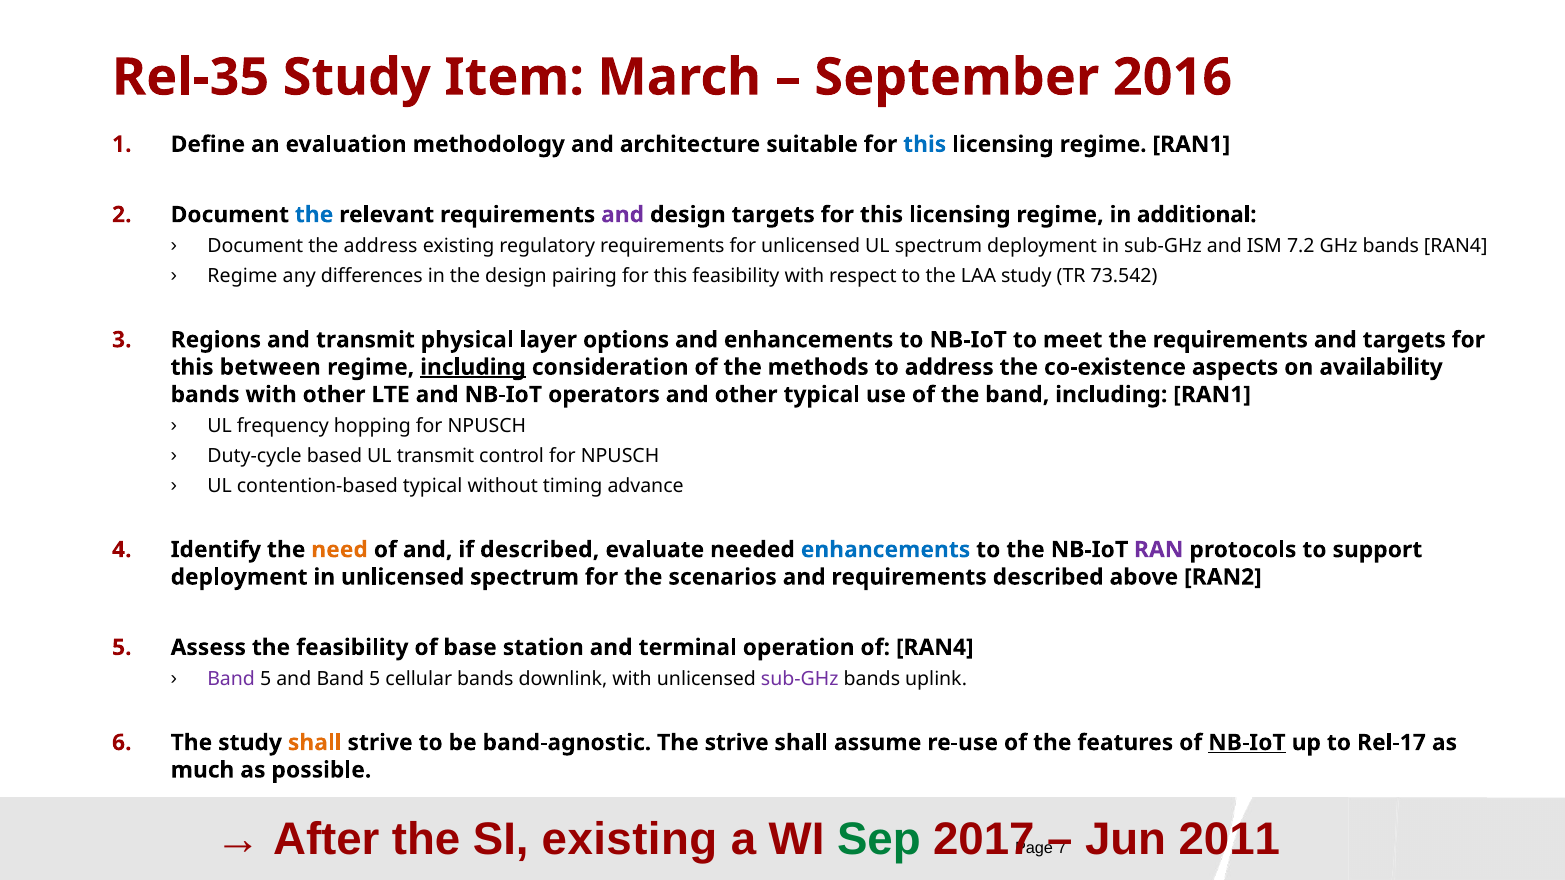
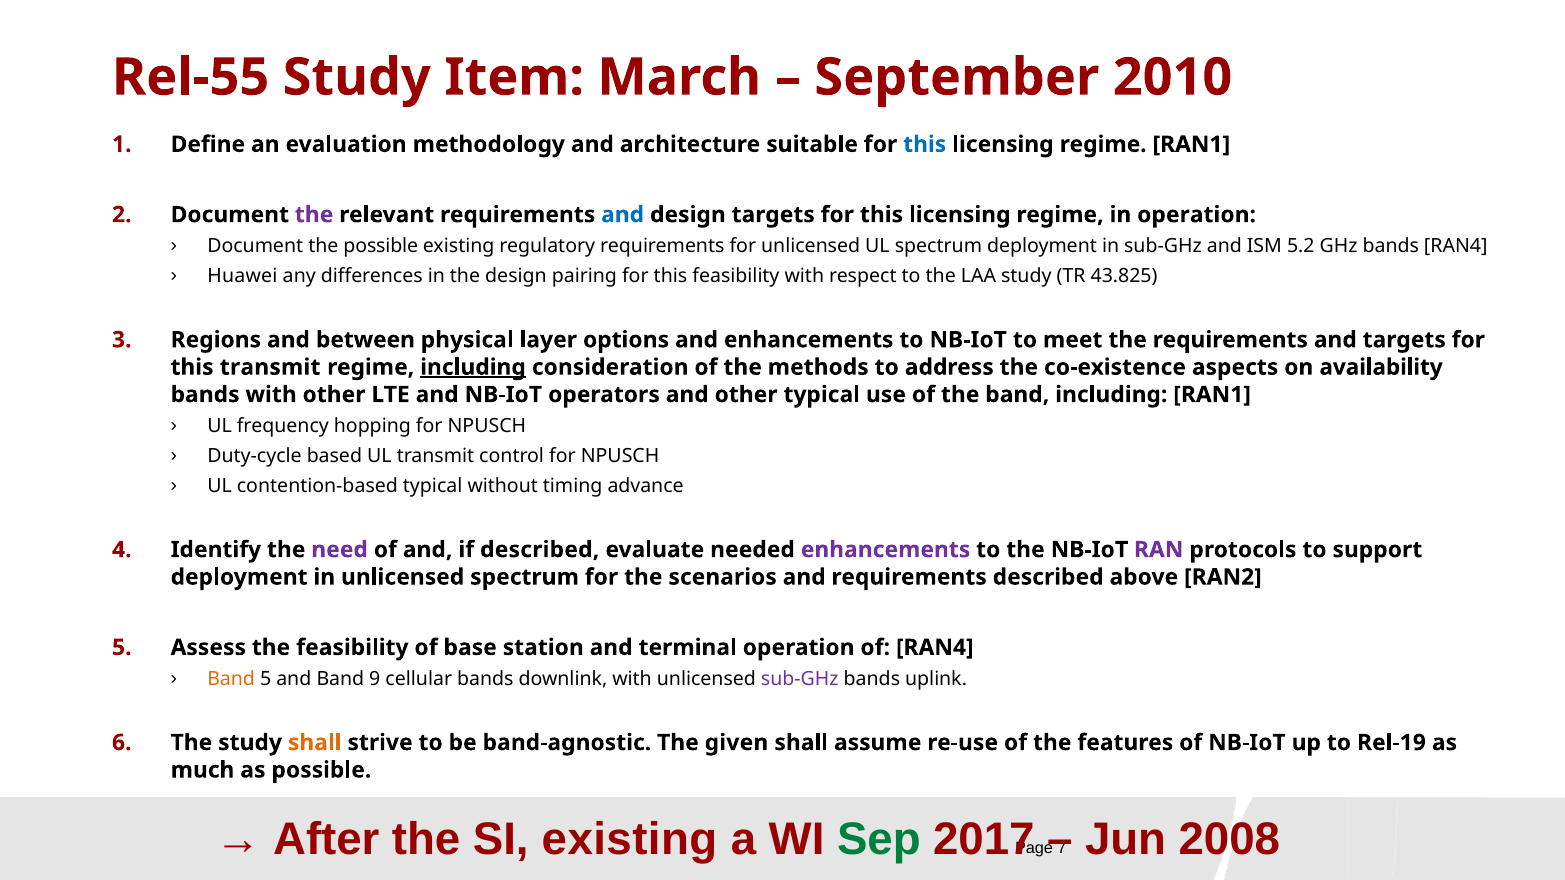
Rel-35: Rel-35 -> Rel-55
2016: 2016 -> 2010
the at (314, 215) colour: blue -> purple
and at (623, 215) colour: purple -> blue
in additional: additional -> operation
the address: address -> possible
7.2: 7.2 -> 5.2
Regime at (242, 276): Regime -> Huawei
73.542: 73.542 -> 43.825
and transmit: transmit -> between
this between: between -> transmit
need colour: orange -> purple
enhancements at (886, 550) colour: blue -> purple
Band at (231, 679) colour: purple -> orange
and Band 5: 5 -> 9
The strive: strive -> given
NB-IoT at (1247, 743) underline: present -> none
Rel-17: Rel-17 -> Rel-19
2011: 2011 -> 2008
